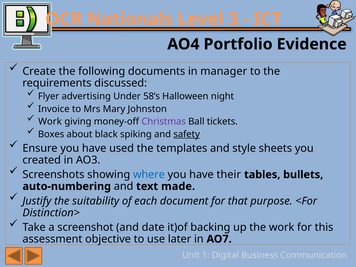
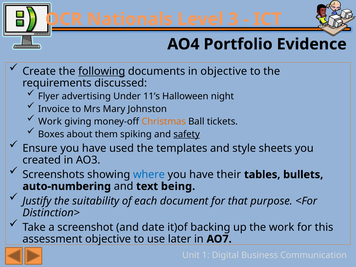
following underline: none -> present
in manager: manager -> objective
58’s: 58’s -> 11’s
Christmas colour: purple -> orange
black: black -> them
made: made -> being
